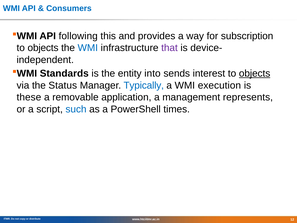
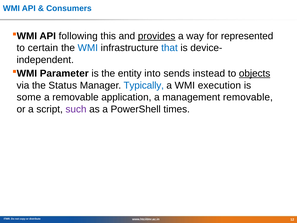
provides underline: none -> present
subscription: subscription -> represented
objects at (43, 48): objects -> certain
that colour: purple -> blue
Standards: Standards -> Parameter
interest: interest -> instead
these: these -> some
management represents: represents -> removable
such colour: blue -> purple
